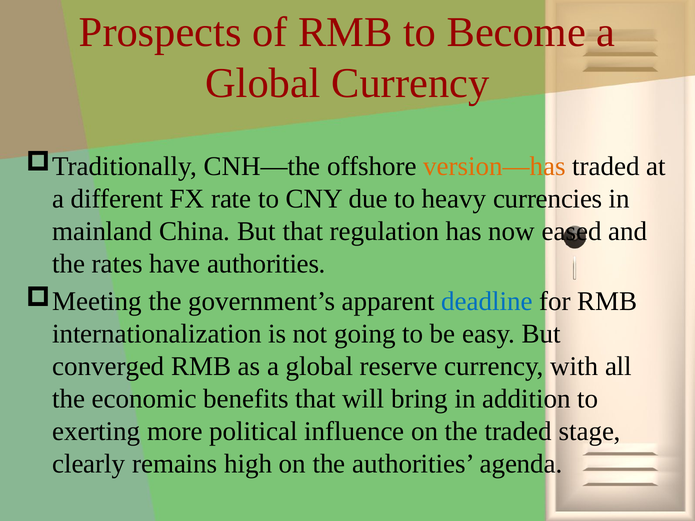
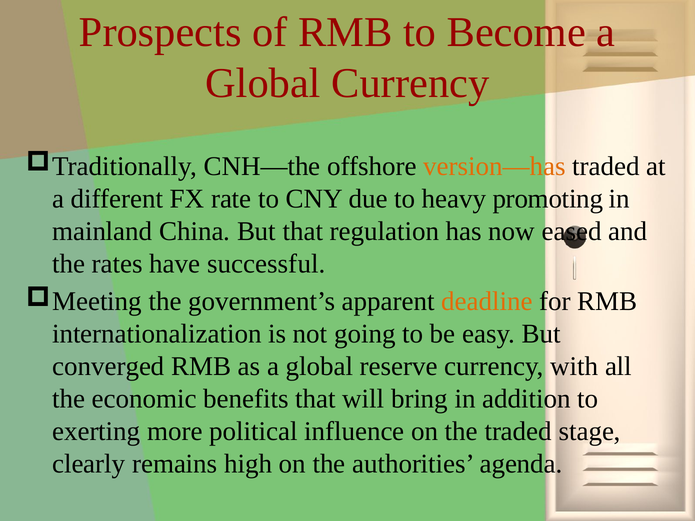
currencies: currencies -> promoting
have authorities: authorities -> successful
deadline colour: blue -> orange
